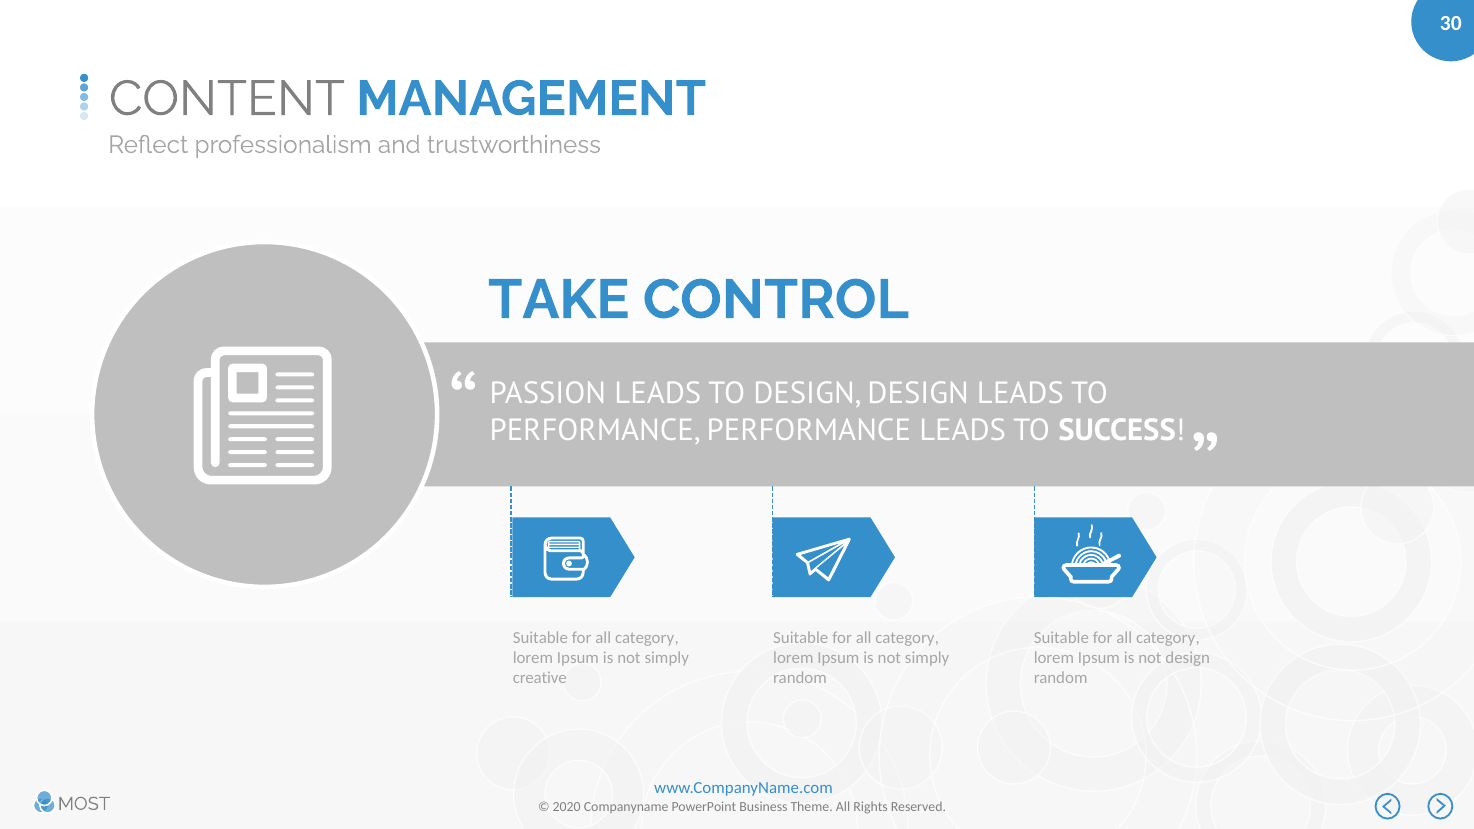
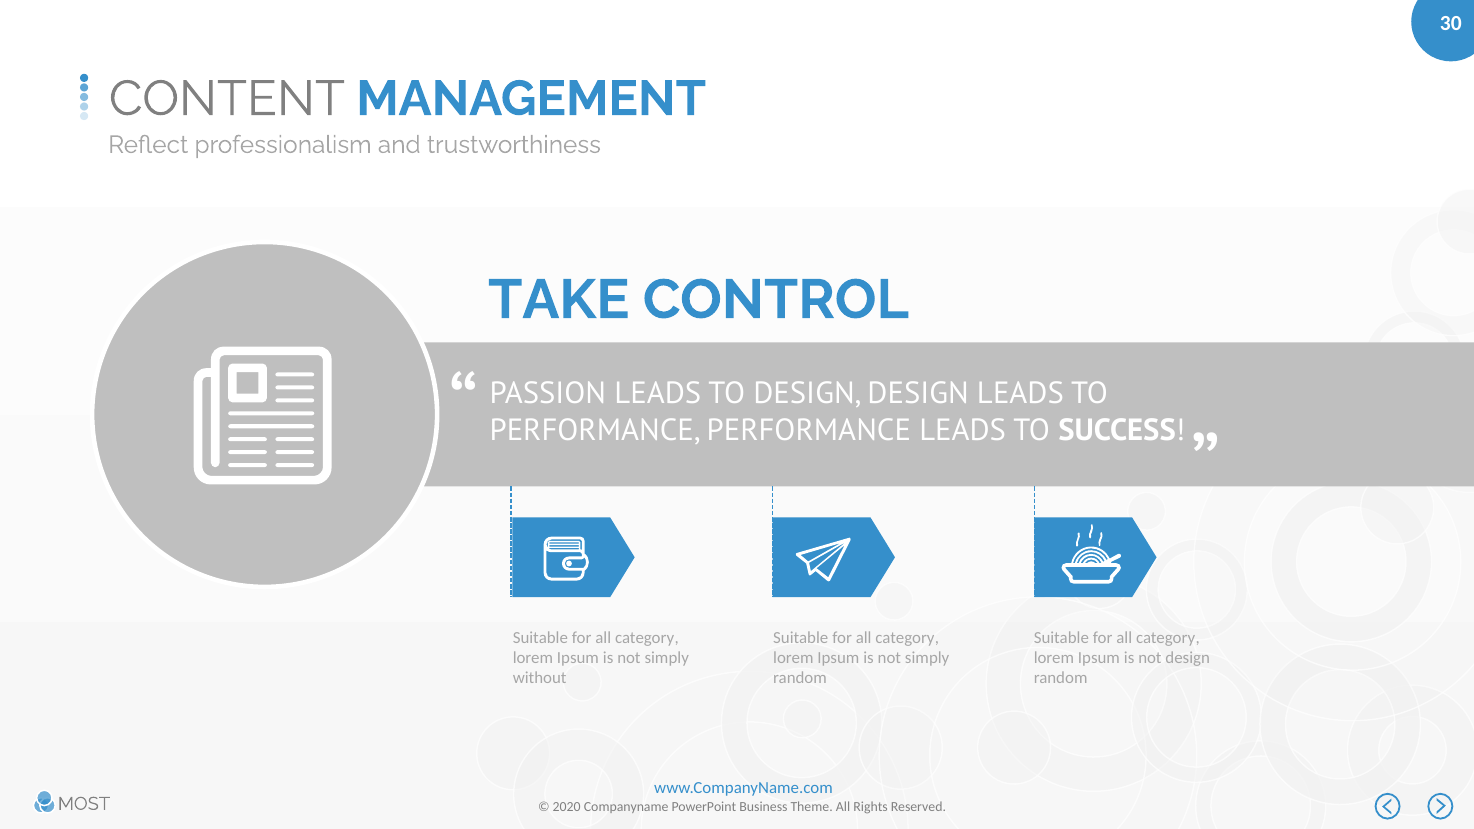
creative: creative -> without
